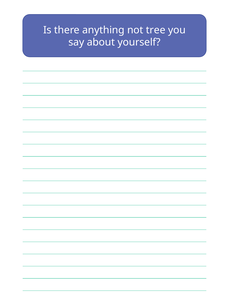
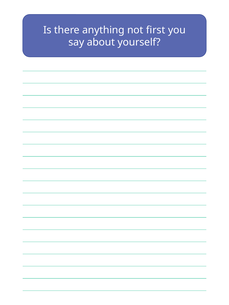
tree: tree -> first
